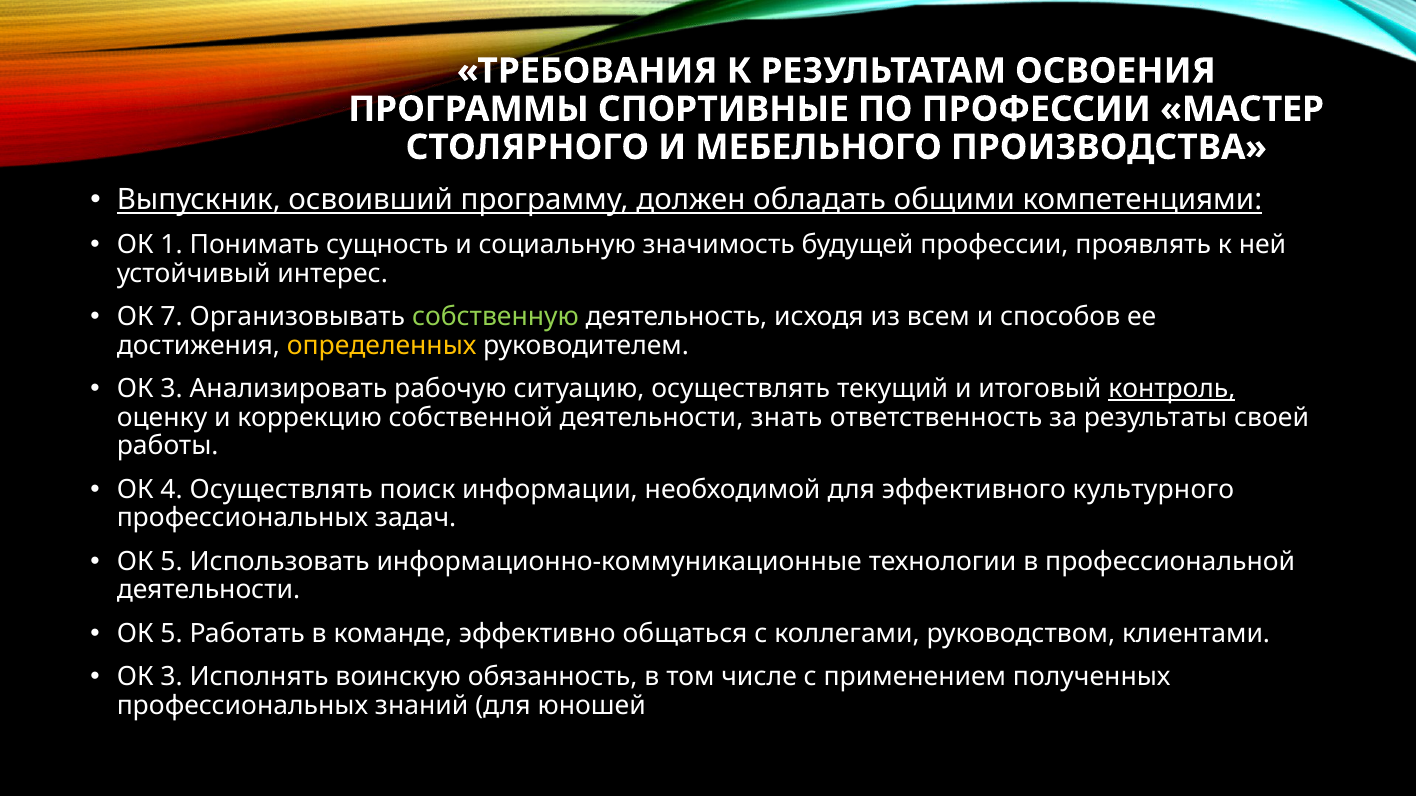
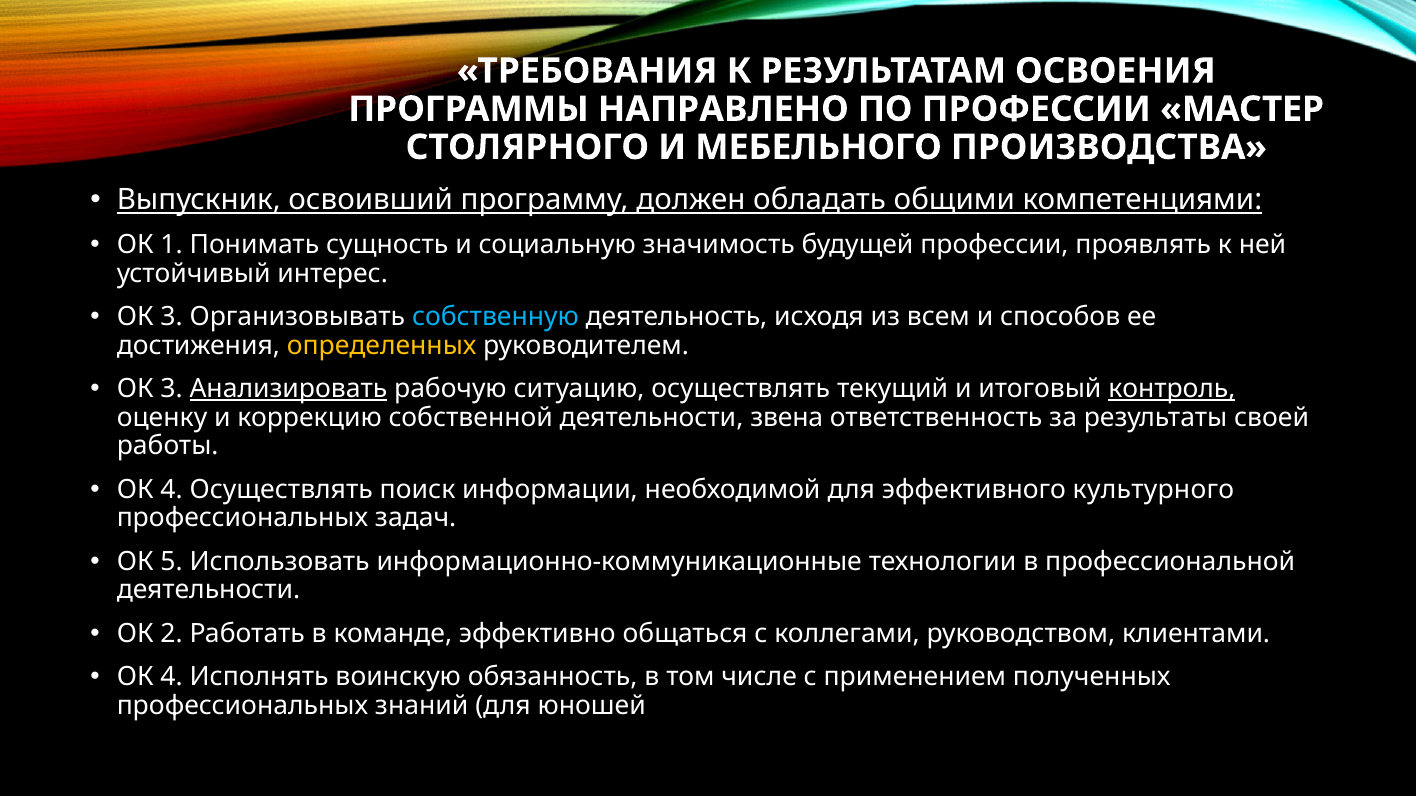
СПОРТИВНЫЕ: СПОРТИВНЫЕ -> НАПРАВЛЕНО
7 at (172, 317): 7 -> 3
собственную colour: light green -> light blue
Анализировать underline: none -> present
знать: знать -> звена
5 at (172, 634): 5 -> 2
3 at (172, 677): 3 -> 4
